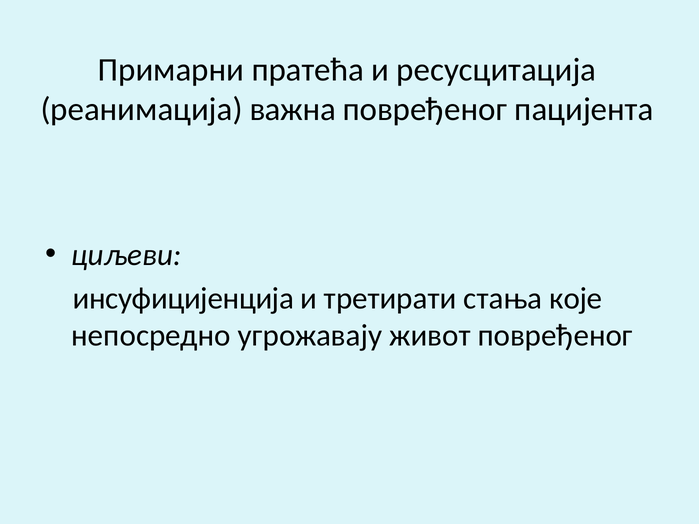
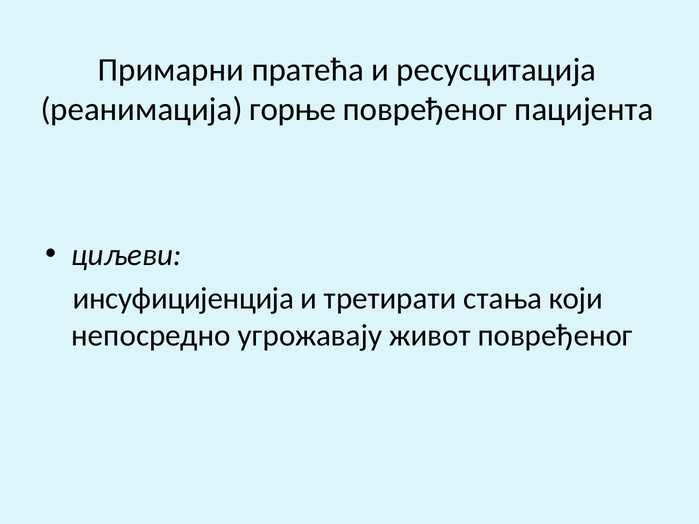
важна: важна -> горње
које: које -> који
